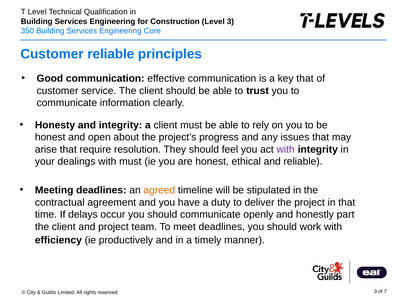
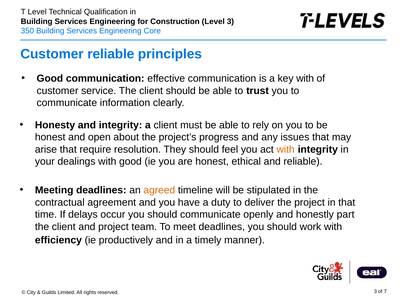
key that: that -> with
with at (286, 150) colour: purple -> orange
with must: must -> good
